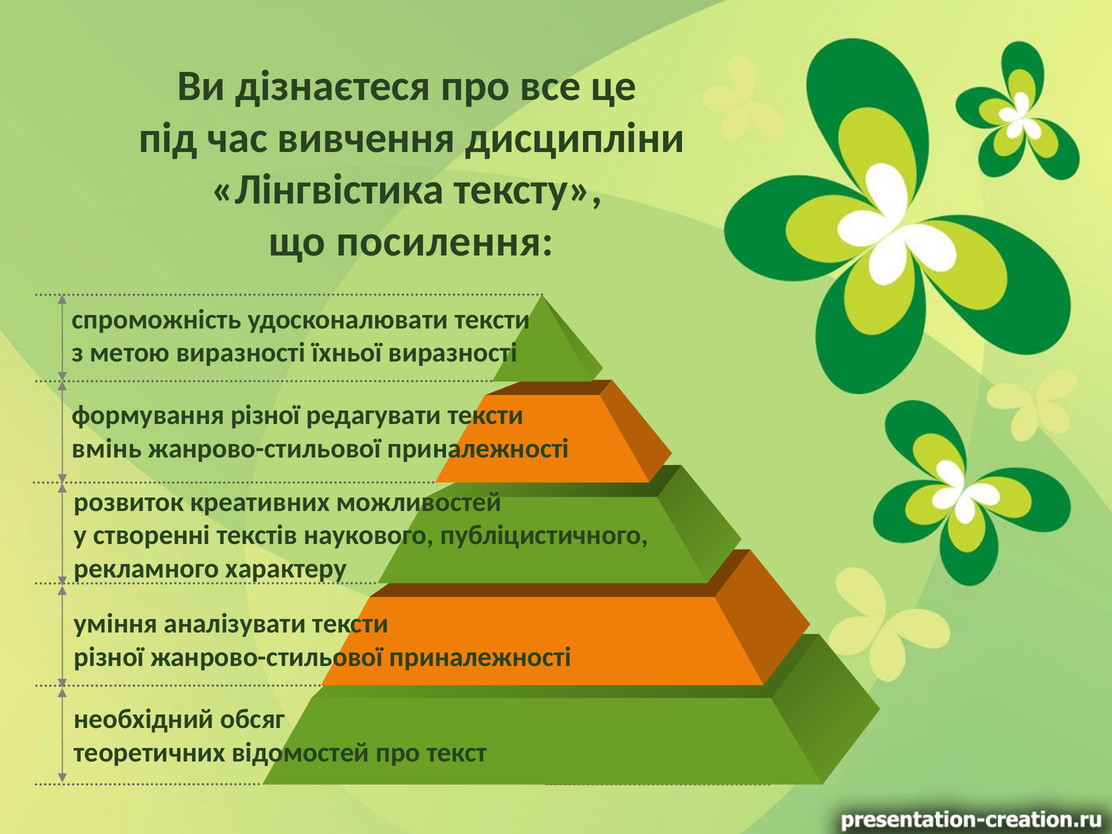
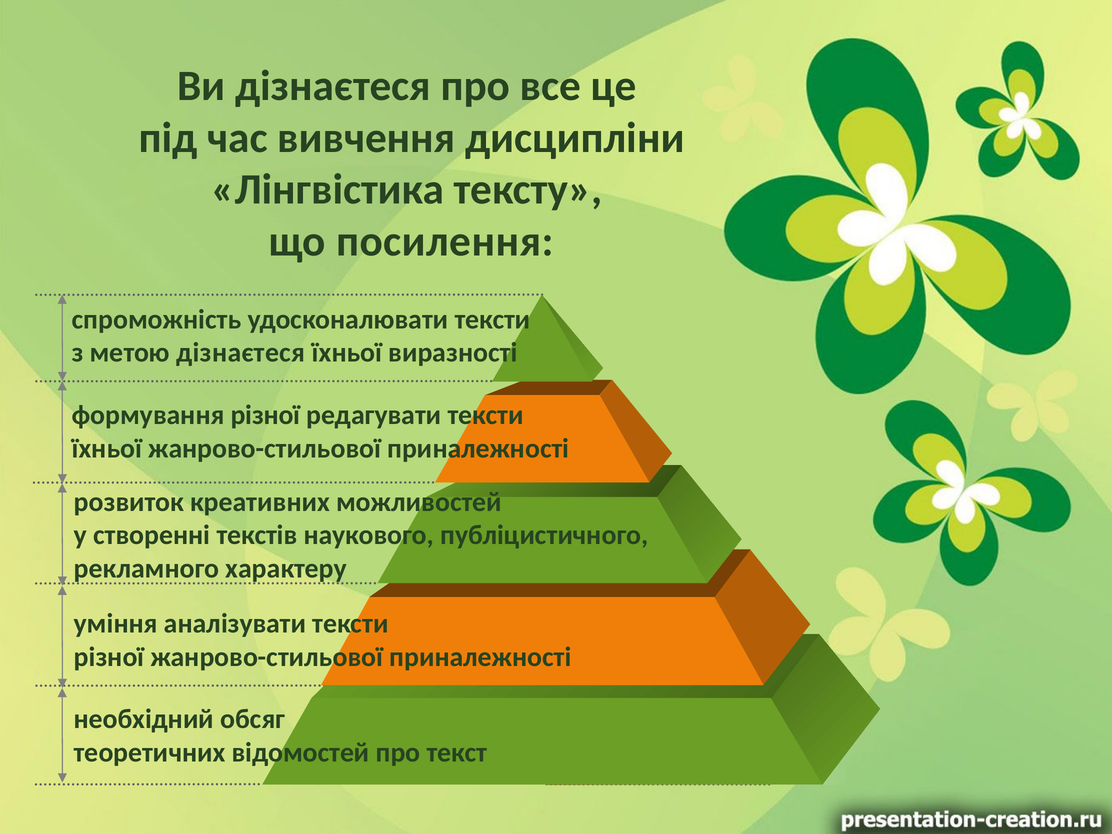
метою виразності: виразності -> дізнаєтеся
вмінь at (107, 448): вмінь -> їхньої
